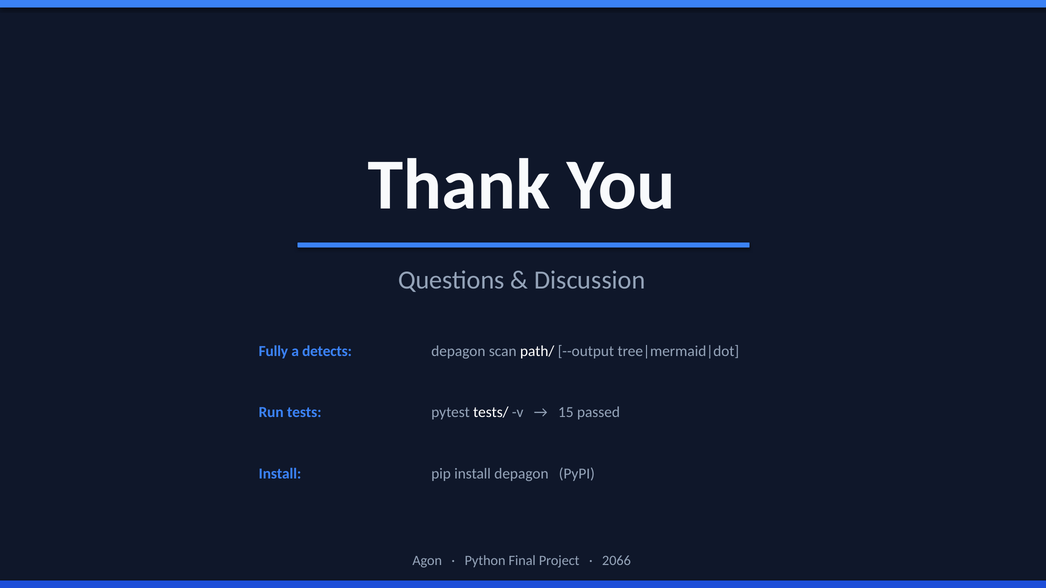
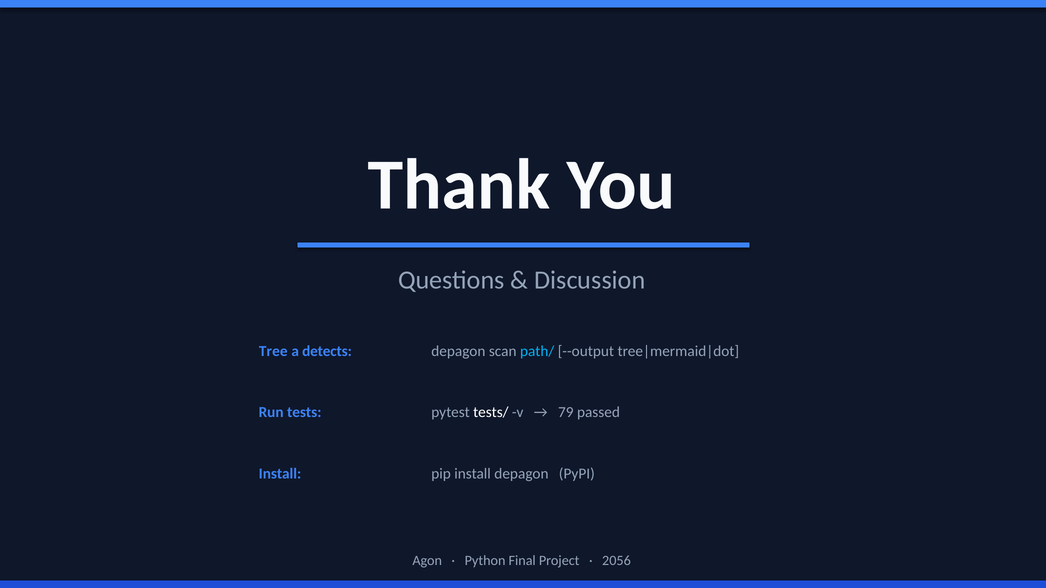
Fully: Fully -> Tree
path/ colour: white -> light blue
15: 15 -> 79
2066: 2066 -> 2056
